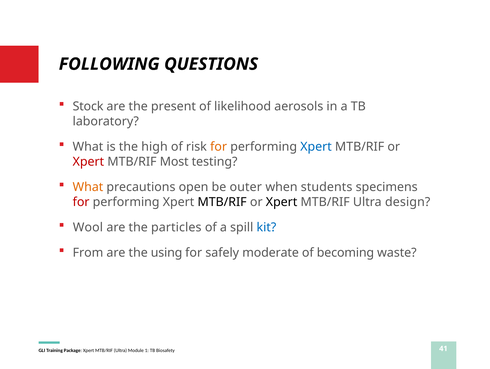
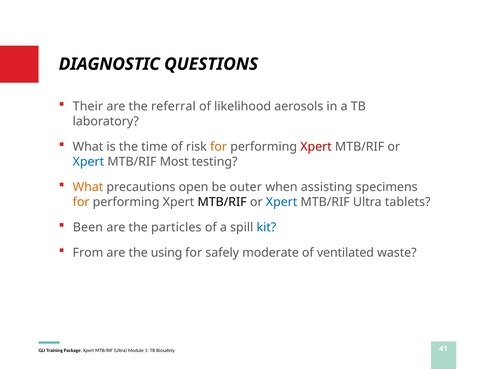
FOLLOWING: FOLLOWING -> DIAGNOSTIC
Stock: Stock -> Their
present: present -> referral
high: high -> time
Xpert at (316, 147) colour: blue -> red
Xpert at (88, 162) colour: red -> blue
students: students -> assisting
for at (81, 202) colour: red -> orange
Xpert at (282, 202) colour: black -> blue
design: design -> tablets
Wool: Wool -> Been
becoming: becoming -> ventilated
